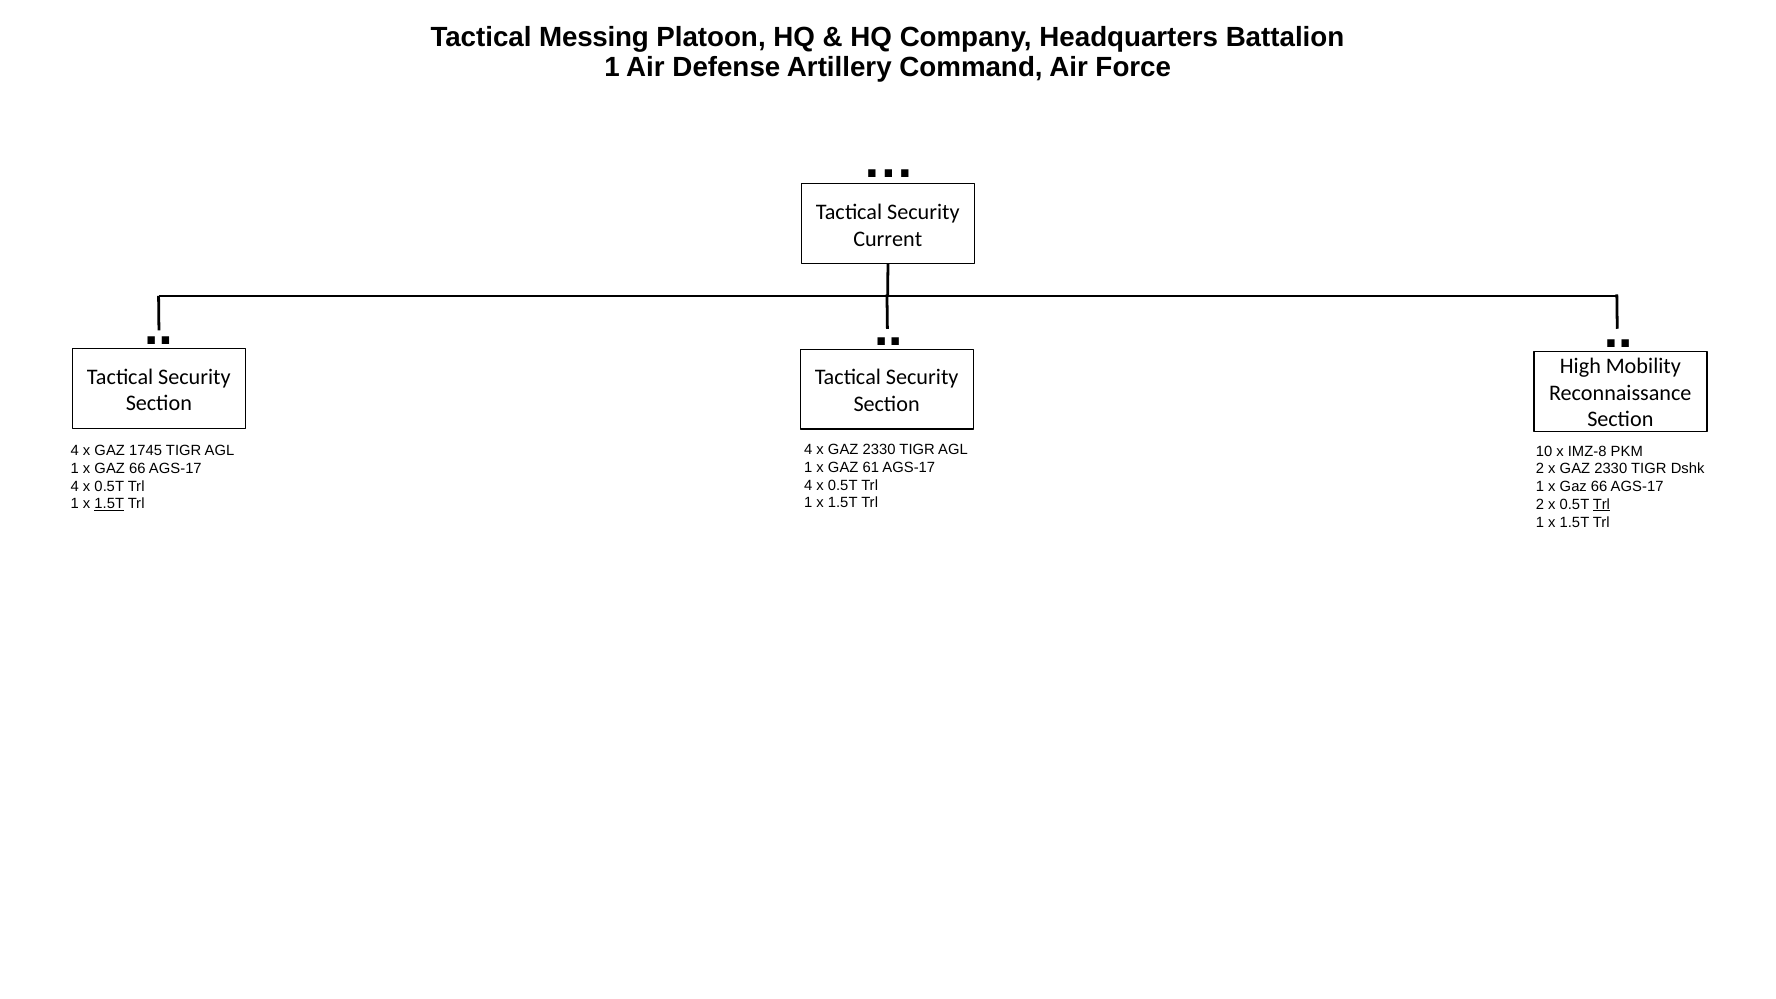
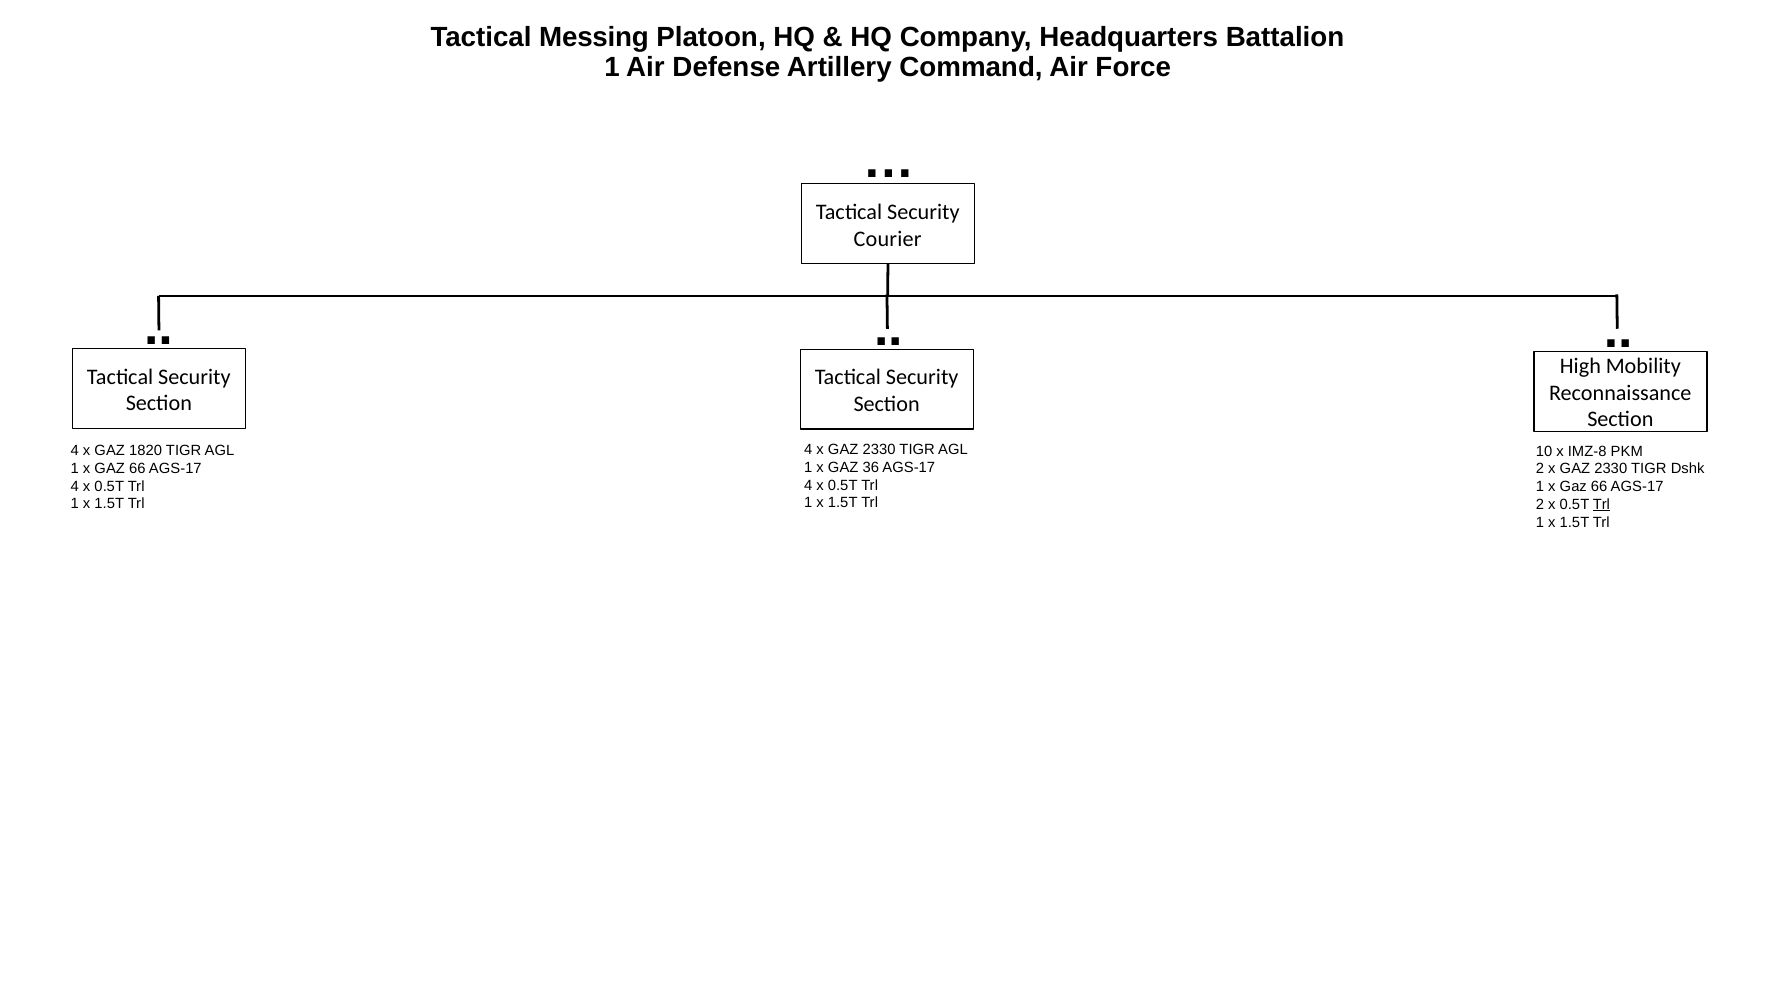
Current: Current -> Courier
1745: 1745 -> 1820
61: 61 -> 36
1.5T at (109, 504) underline: present -> none
